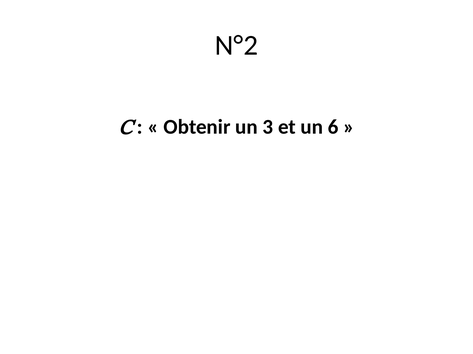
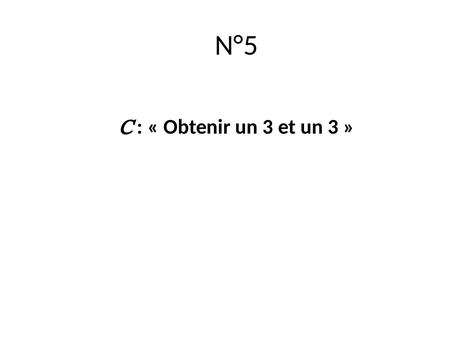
N°2: N°2 -> N°5
et un 6: 6 -> 3
